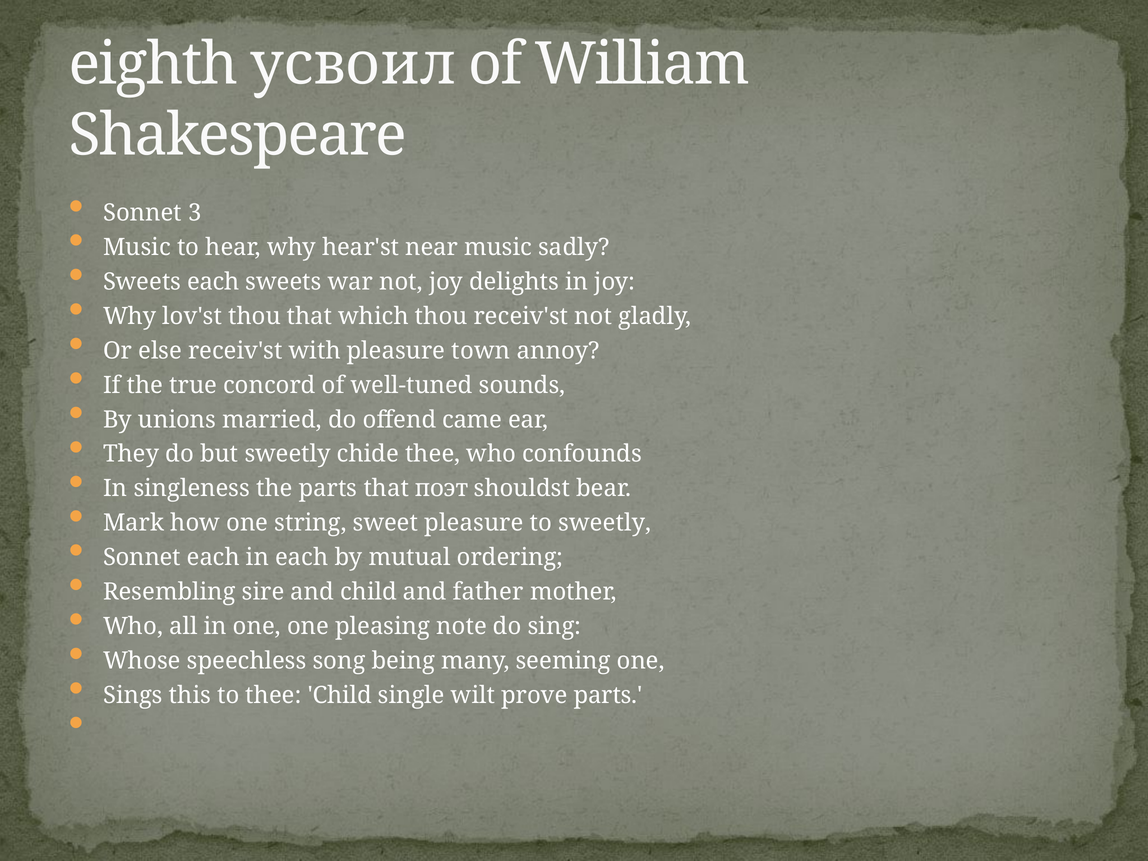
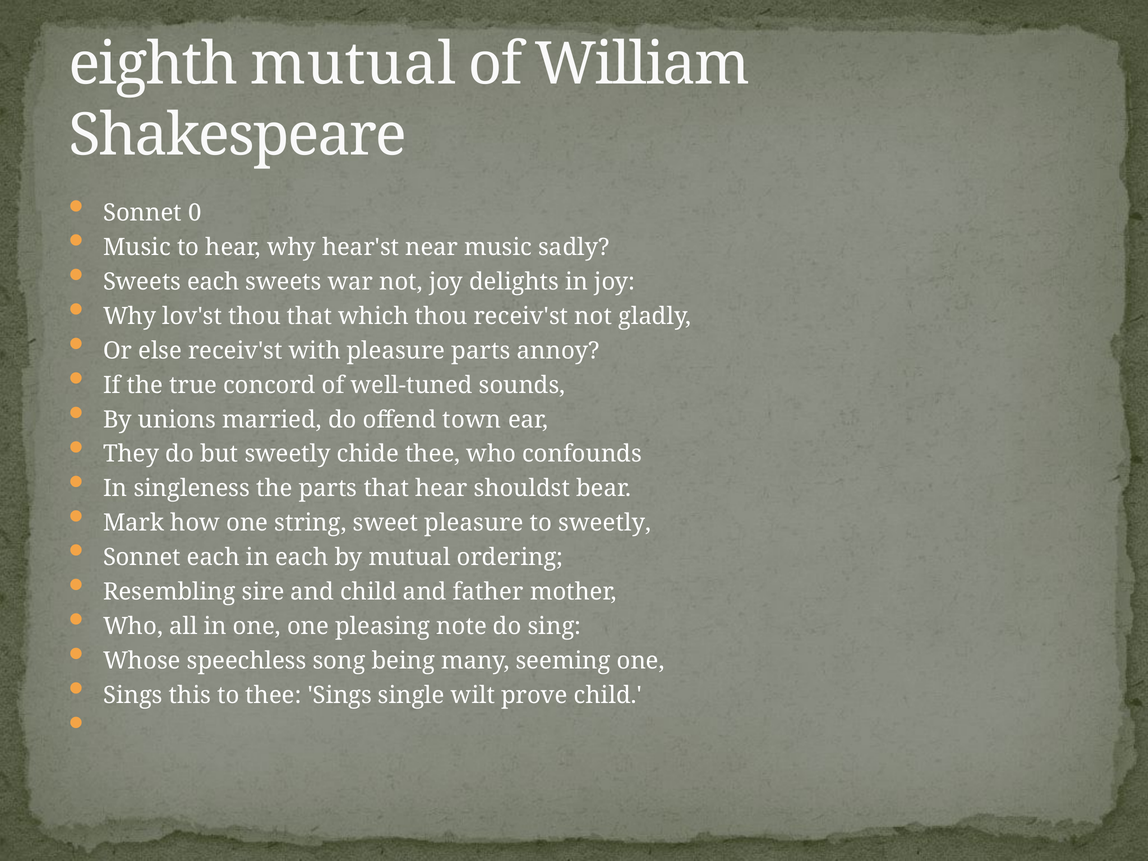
eighth усвоил: усвоил -> mutual
3: 3 -> 0
pleasure town: town -> parts
came: came -> town
that поэт: поэт -> hear
thee Child: Child -> Sings
prove parts: parts -> child
